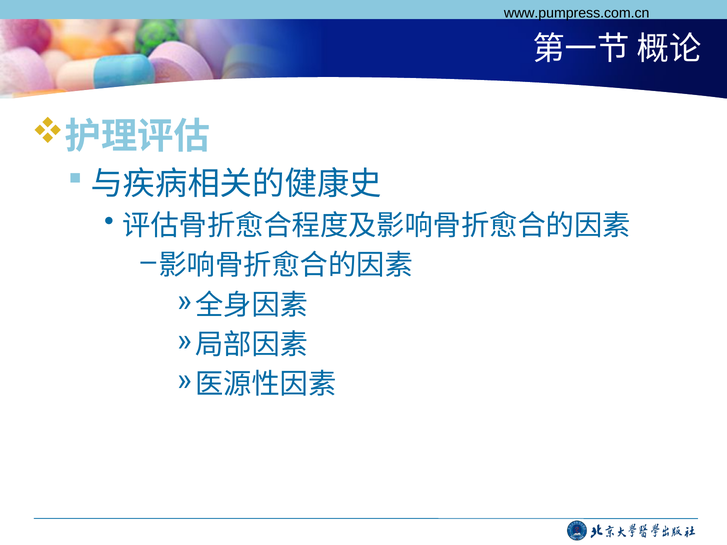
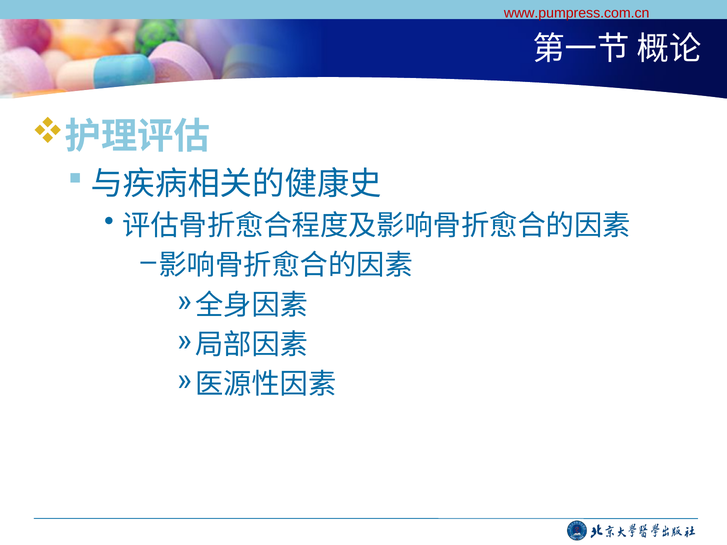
www.pumpress.com.cn colour: black -> red
